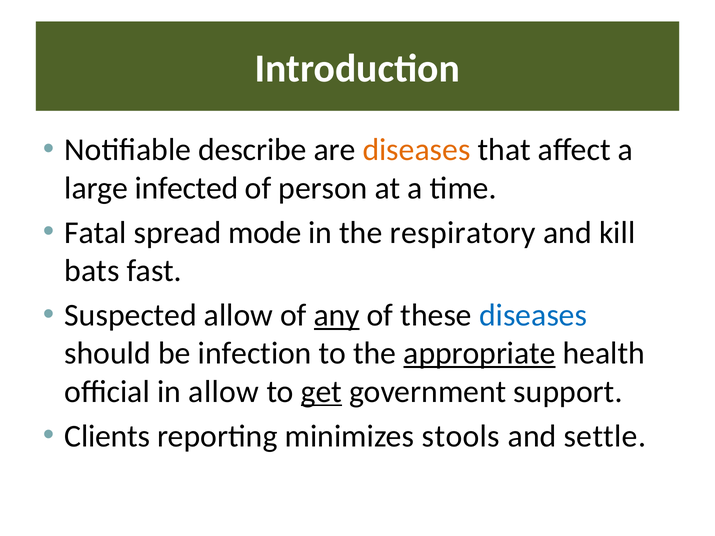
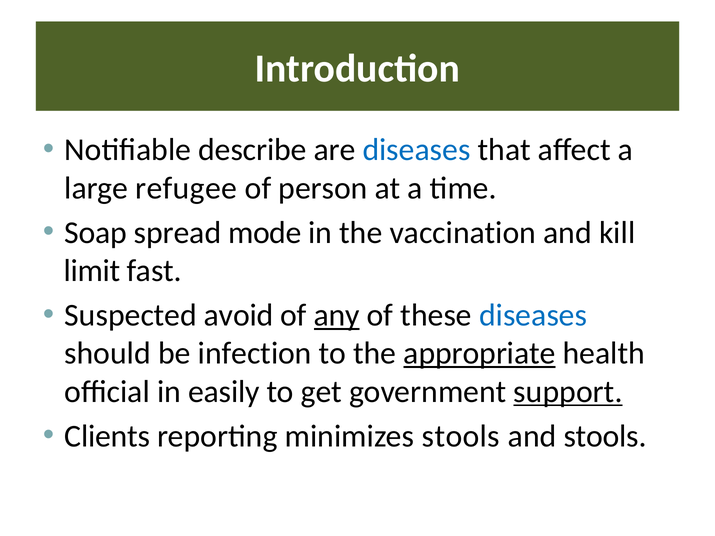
diseases at (417, 150) colour: orange -> blue
infected: infected -> refugee
Fatal: Fatal -> Soap
respiratory: respiratory -> vaccination
bats: bats -> limit
Suspected allow: allow -> avoid
in allow: allow -> easily
get underline: present -> none
support underline: none -> present
and settle: settle -> stools
